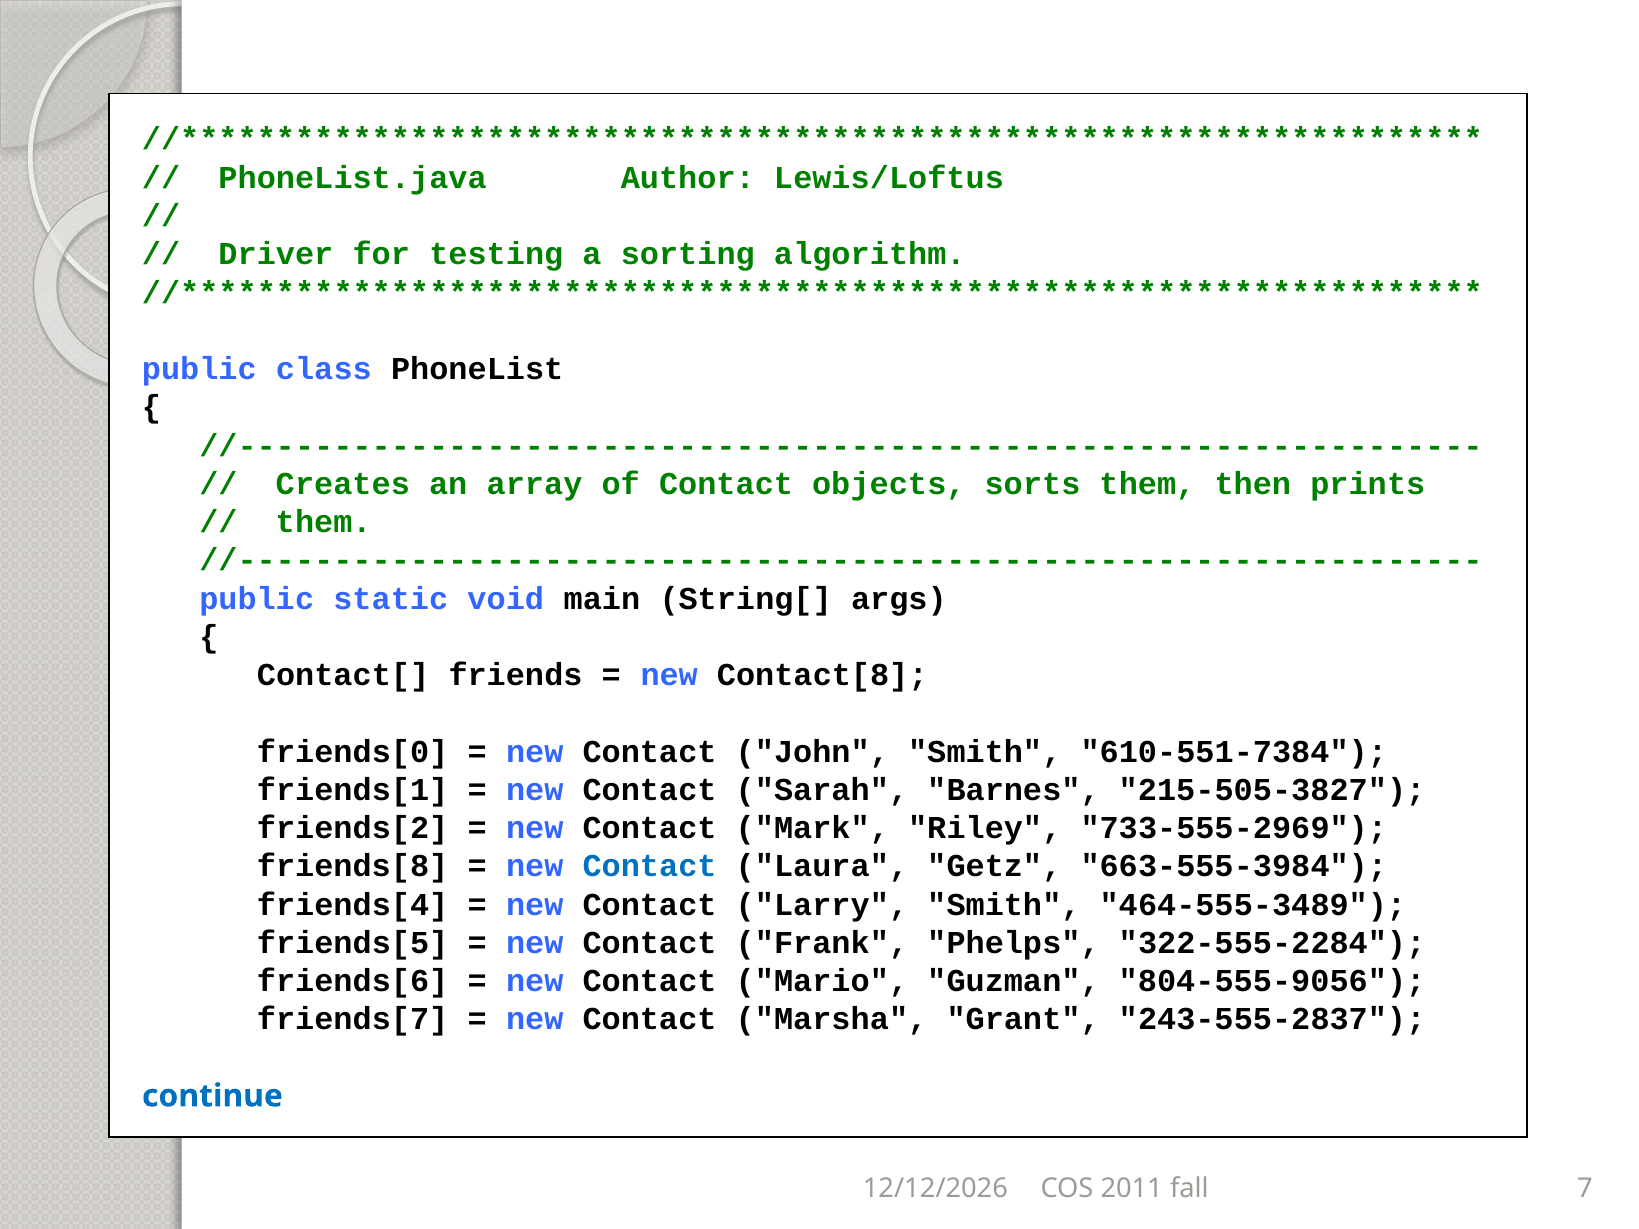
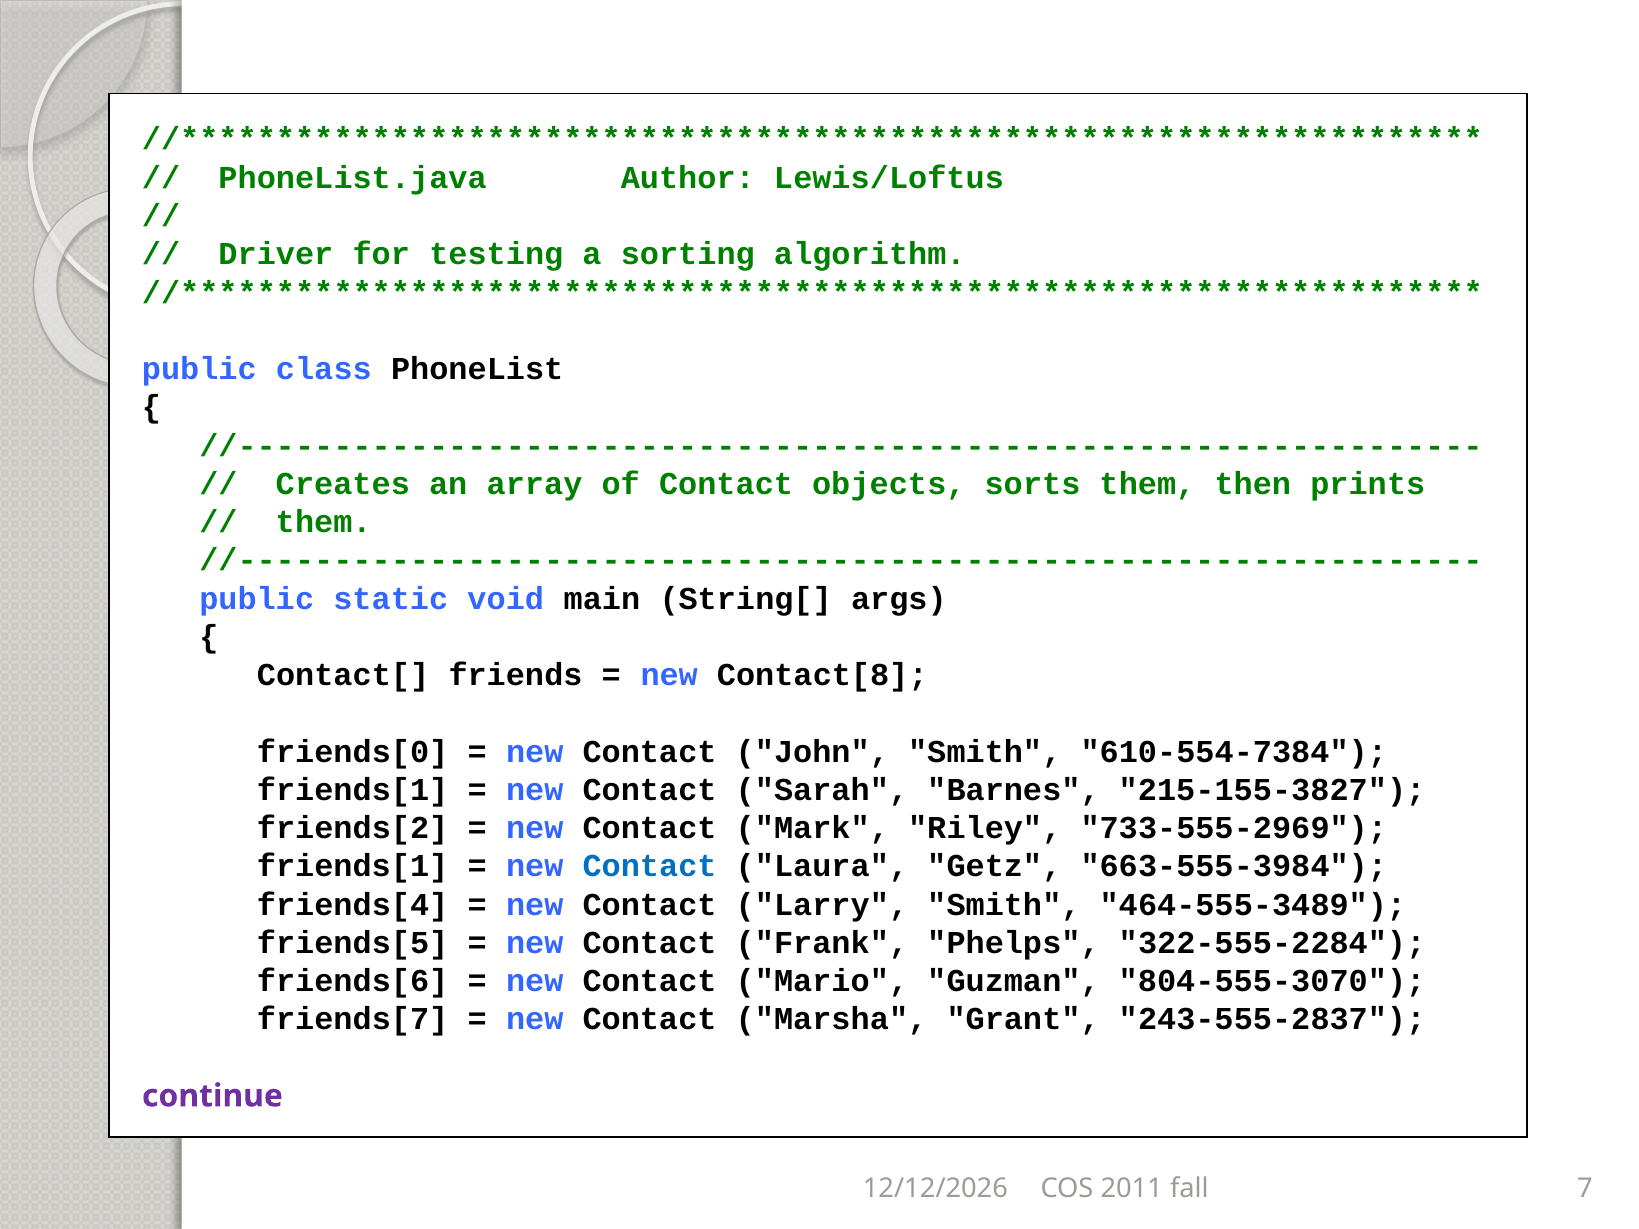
610-551-7384: 610-551-7384 -> 610-554-7384
215-505-3827: 215-505-3827 -> 215-155-3827
friends[8 at (353, 867): friends[8 -> friends[1
804-555-9056: 804-555-9056 -> 804-555-3070
continue colour: blue -> purple
